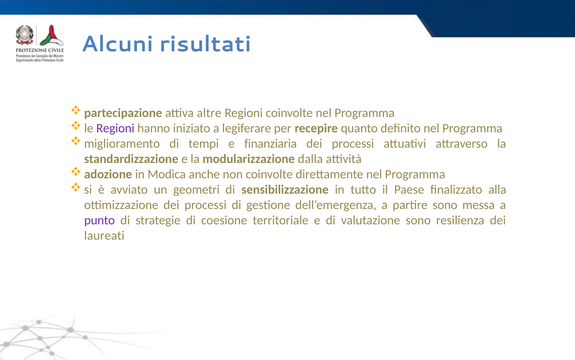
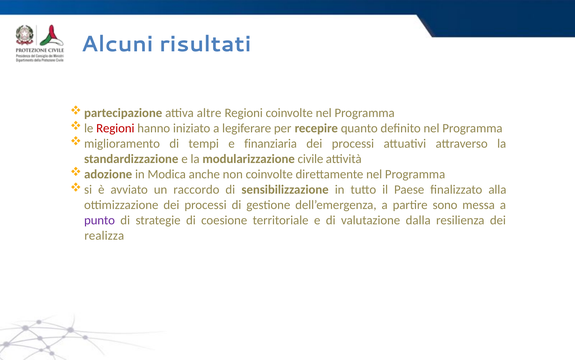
Regioni at (115, 128) colour: purple -> red
dalla: dalla -> civile
geometri: geometri -> raccordo
valutazione sono: sono -> dalla
laureati: laureati -> realizza
